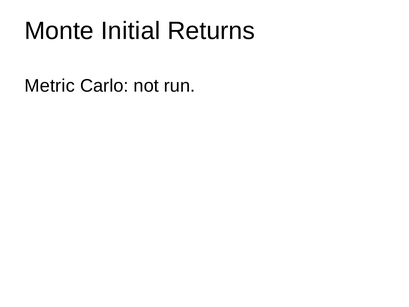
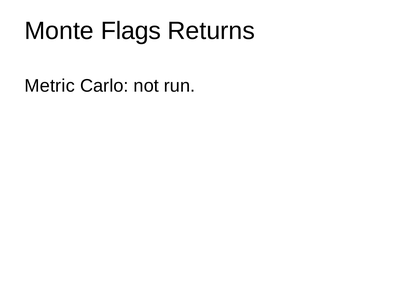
Initial: Initial -> Flags
